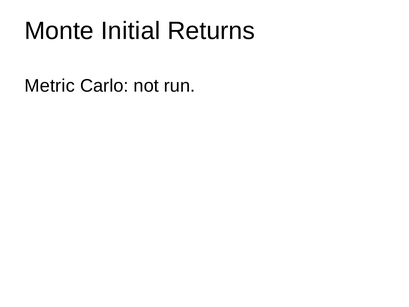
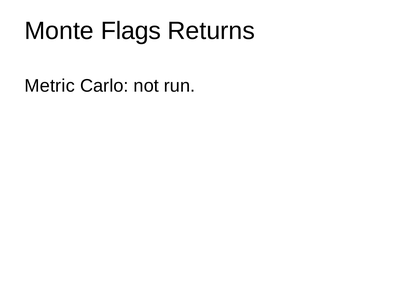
Initial: Initial -> Flags
